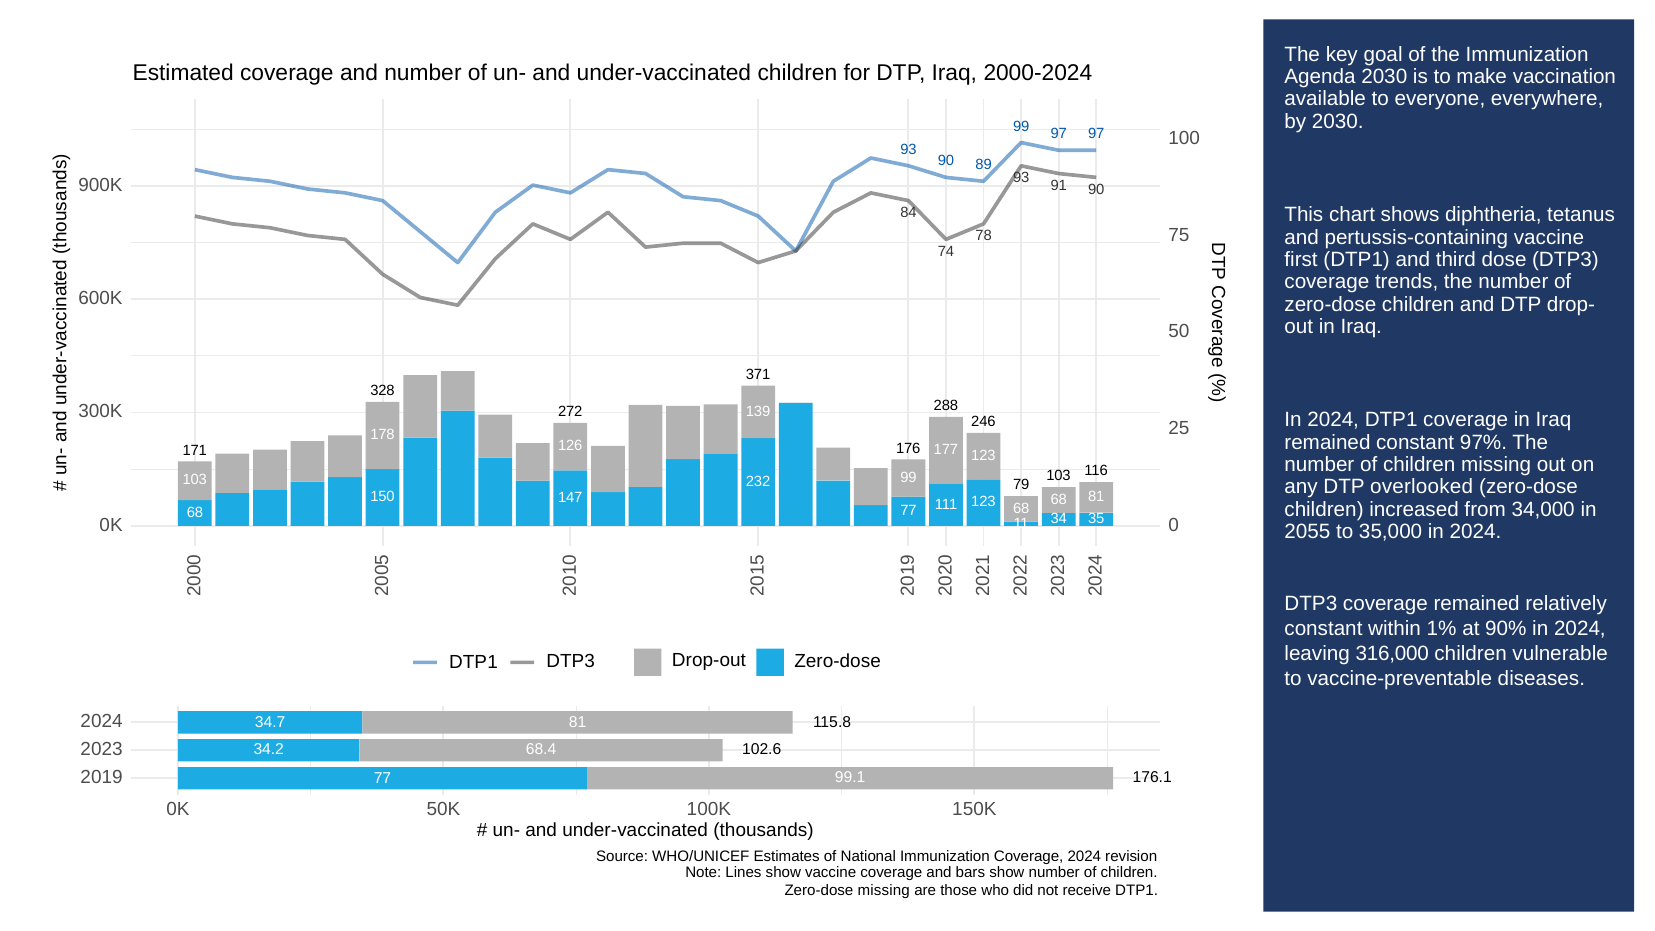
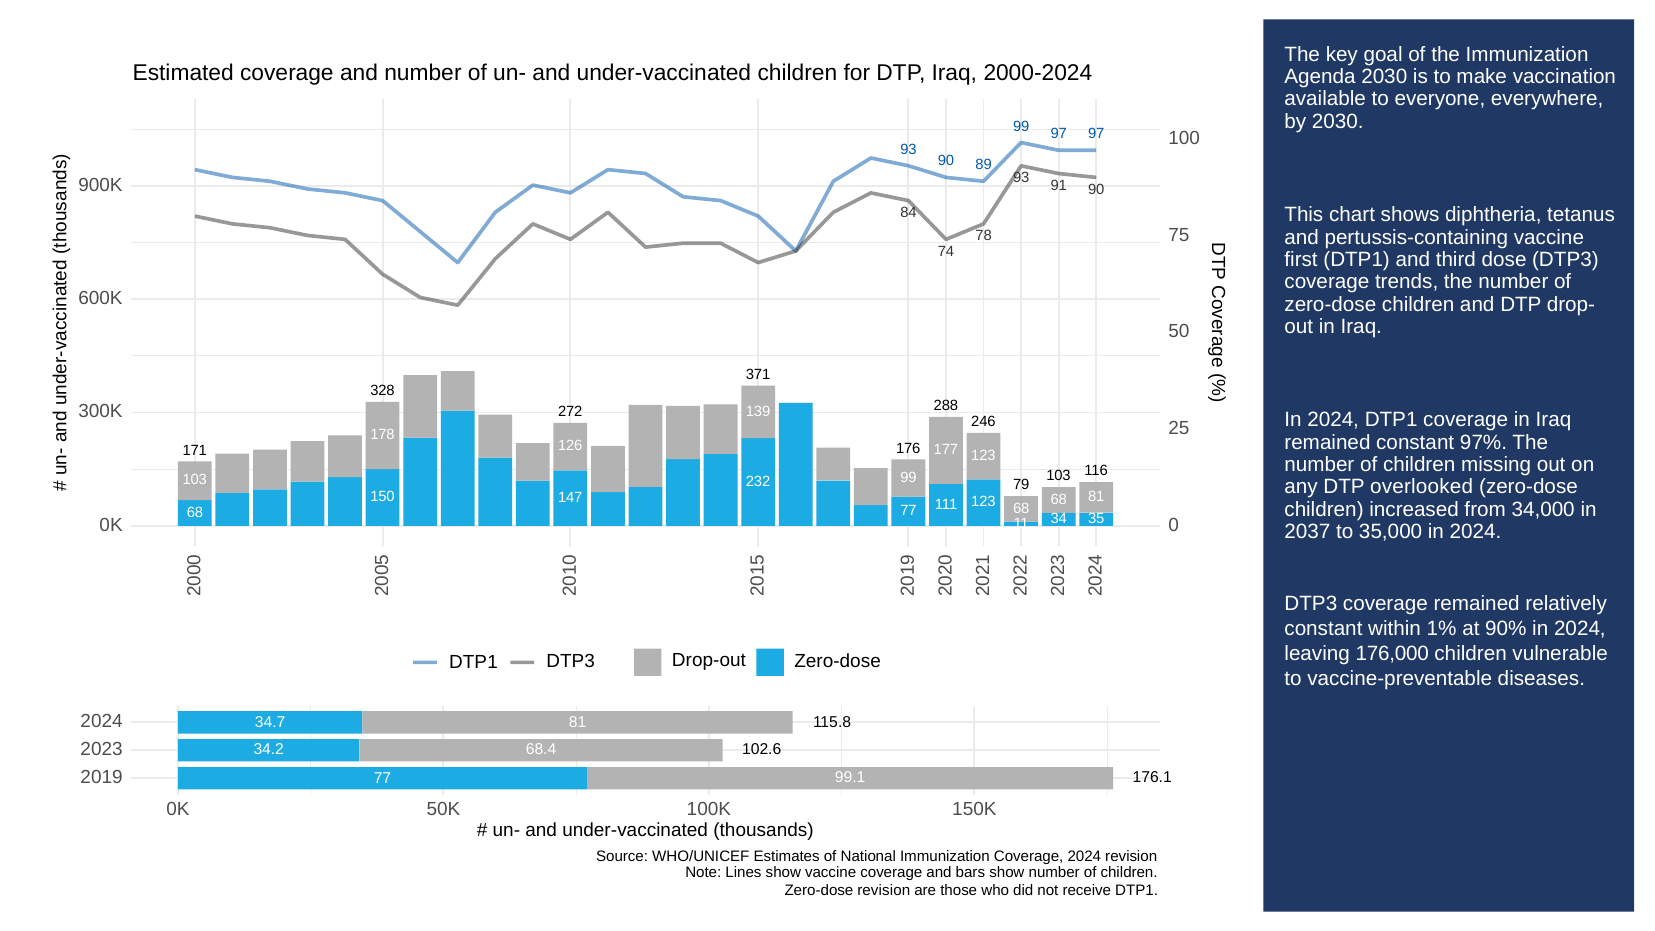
2055: 2055 -> 2037
316,000: 316,000 -> 176,000
Zero-dose missing: missing -> revision
